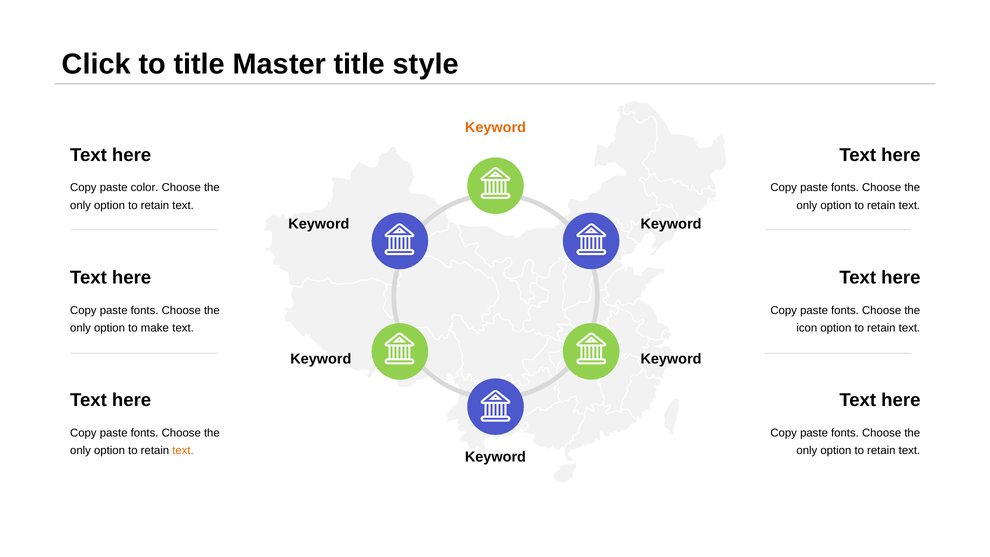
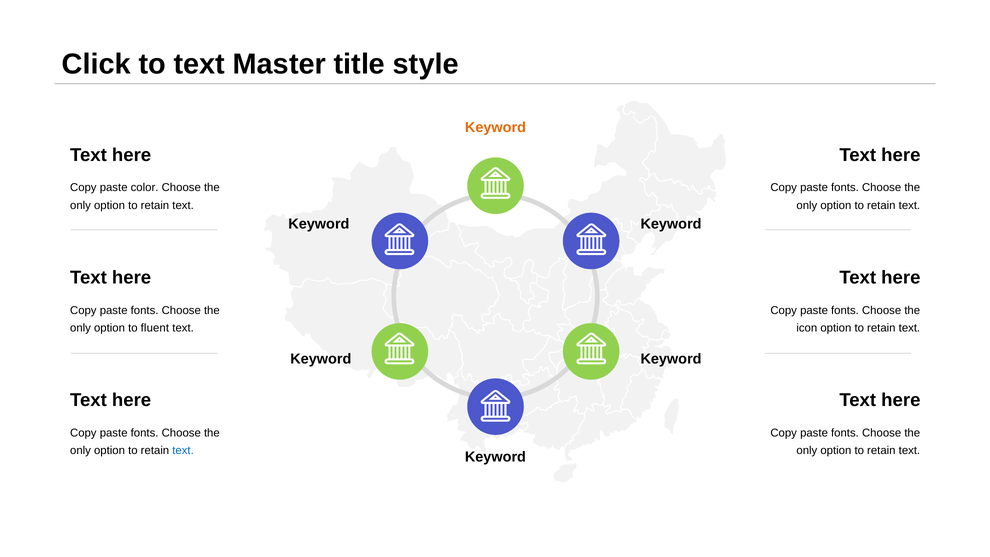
to title: title -> text
make: make -> fluent
text at (183, 450) colour: orange -> blue
